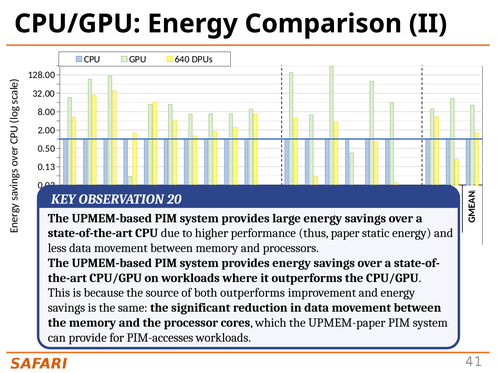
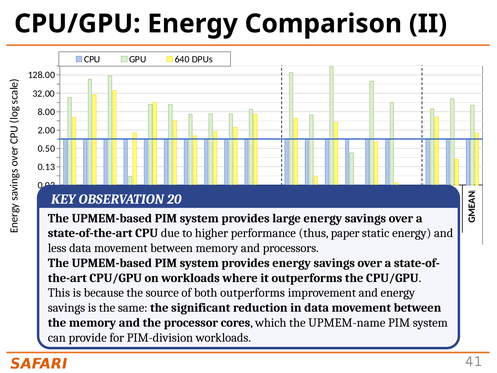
UPMEM-paper: UPMEM-paper -> UPMEM-name
PIM-accesses: PIM-accesses -> PIM-division
